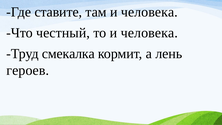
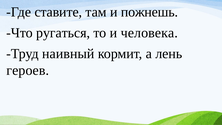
там и человека: человека -> пожнешь
честный: честный -> ругаться
смекалка: смекалка -> наивный
